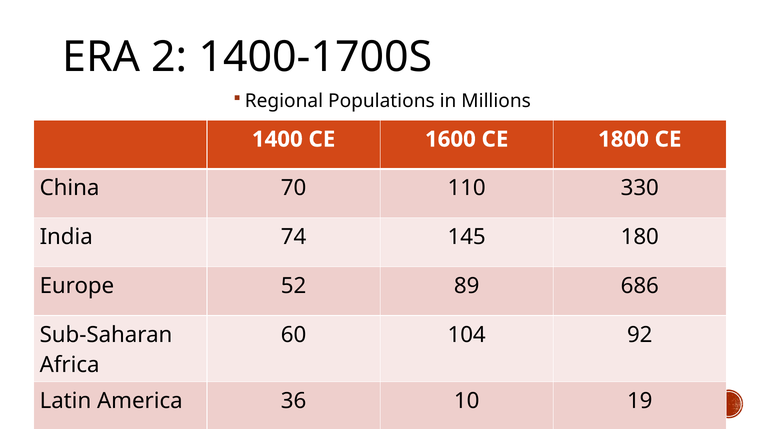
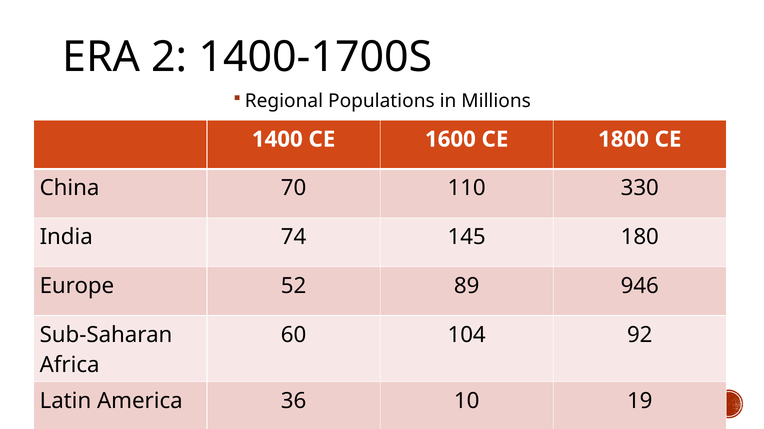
686: 686 -> 946
